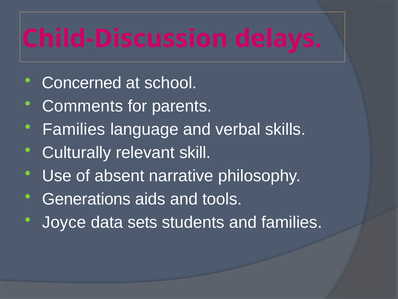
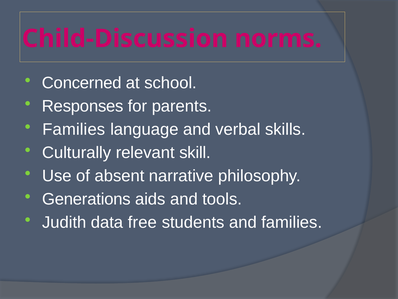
delays: delays -> norms
Comments: Comments -> Responses
Joyce: Joyce -> Judith
sets: sets -> free
